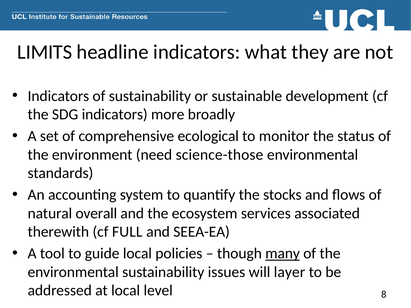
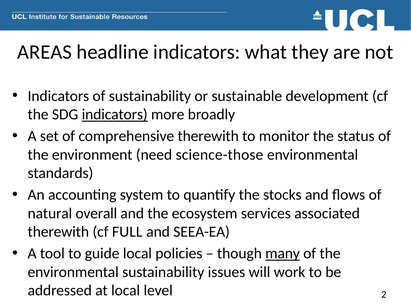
LIMITS: LIMITS -> AREAS
indicators at (115, 115) underline: none -> present
comprehensive ecological: ecological -> therewith
layer: layer -> work
8: 8 -> 2
